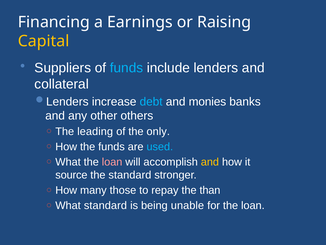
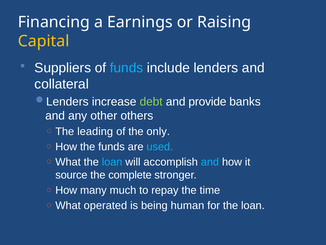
debt colour: light blue -> light green
monies: monies -> provide
loan at (112, 162) colour: pink -> light blue
and at (210, 162) colour: yellow -> light blue
the standard: standard -> complete
those: those -> much
than: than -> time
What standard: standard -> operated
unable: unable -> human
